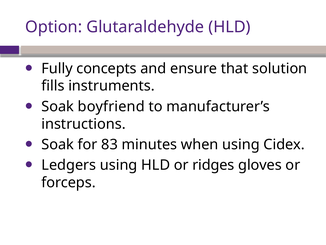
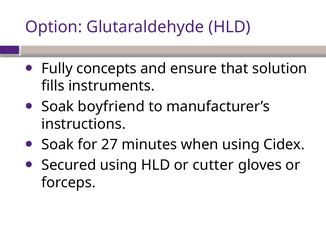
83: 83 -> 27
Ledgers: Ledgers -> Secured
ridges: ridges -> cutter
